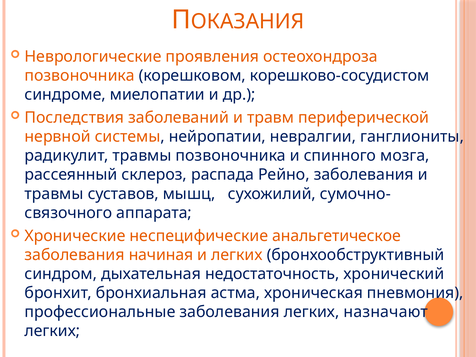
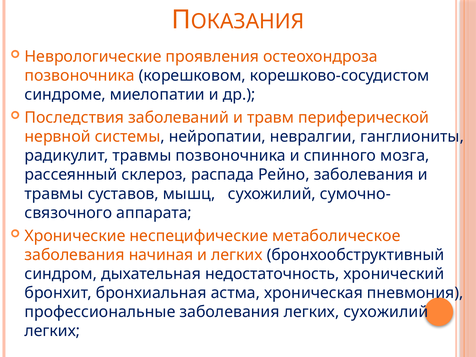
анальгетическое: анальгетическое -> метаболическое
легких назначают: назначают -> сухожилий
